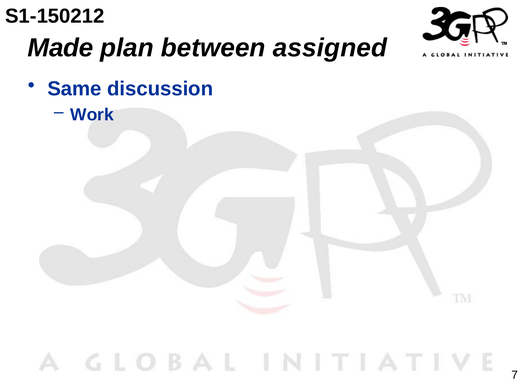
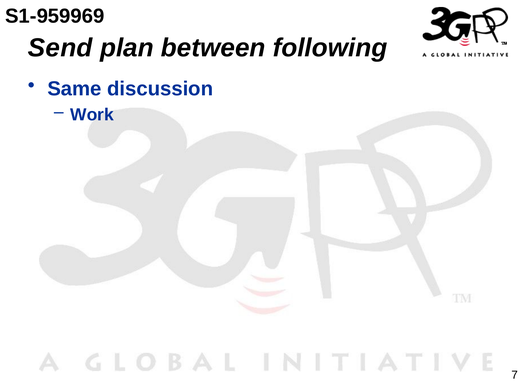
S1-150212: S1-150212 -> S1-959969
Made: Made -> Send
assigned: assigned -> following
